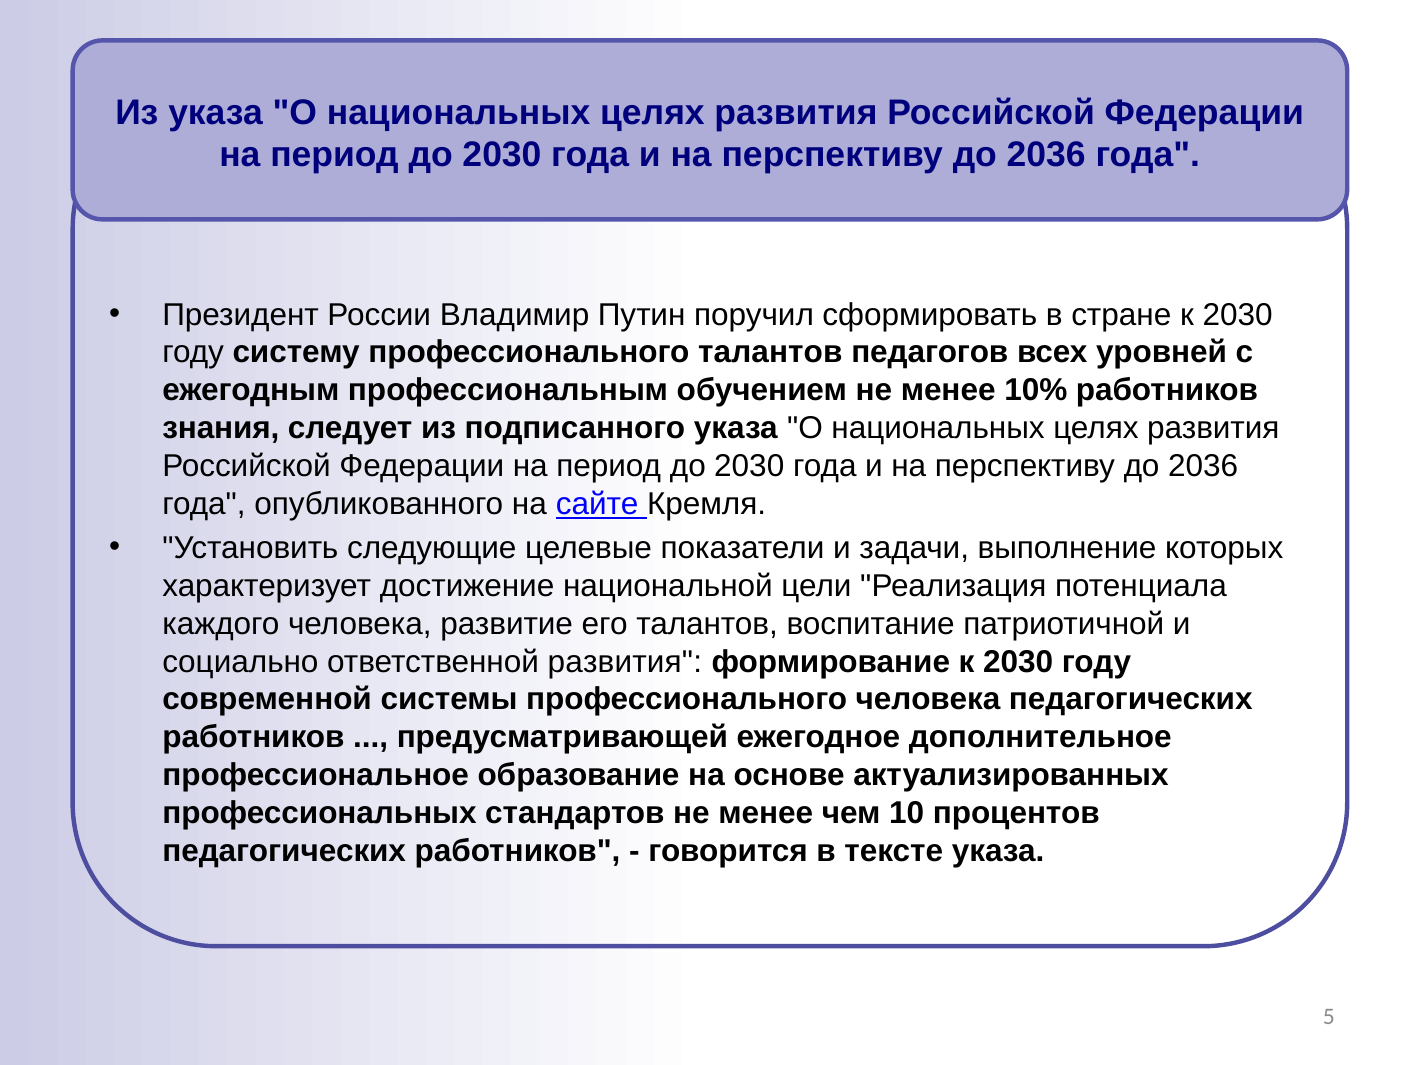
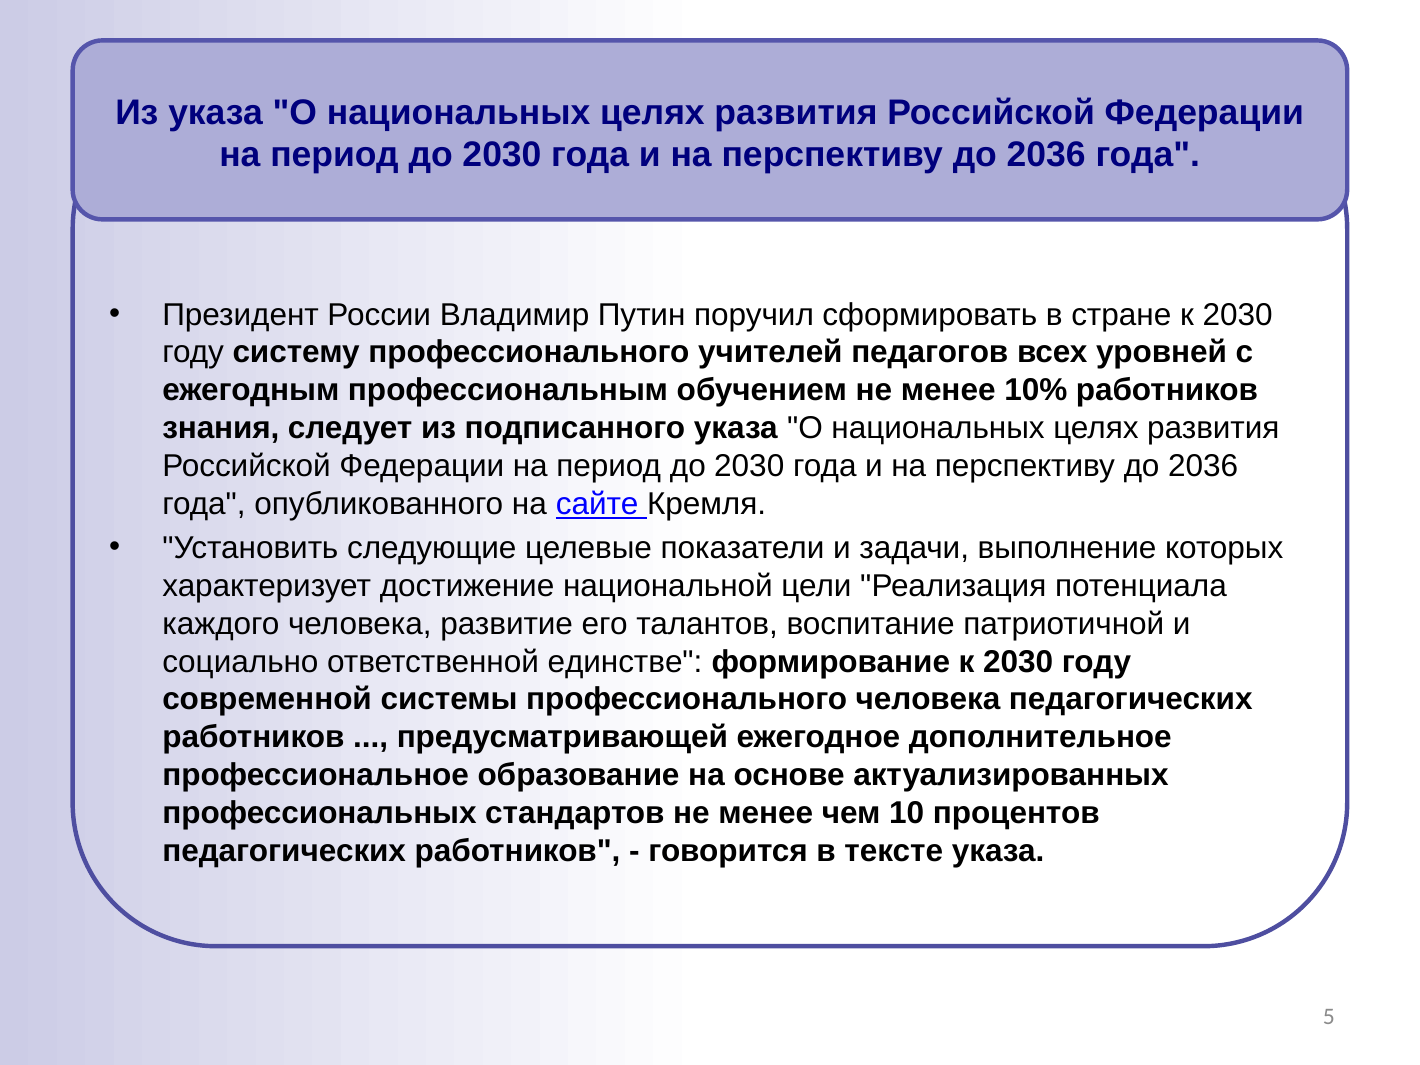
профессионального талантов: талантов -> учителей
ответственной развития: развития -> единстве
